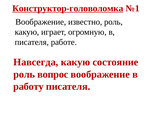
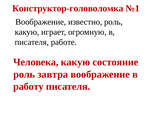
Конструктор-головоломка underline: present -> none
Навсегда: Навсегда -> Человека
вопрос: вопрос -> завтра
